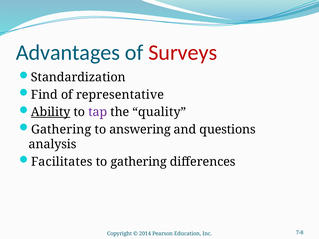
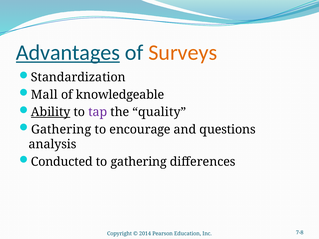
Advantages underline: none -> present
Surveys colour: red -> orange
Find: Find -> Mall
representative: representative -> knowledgeable
answering: answering -> encourage
Facilitates: Facilitates -> Conducted
